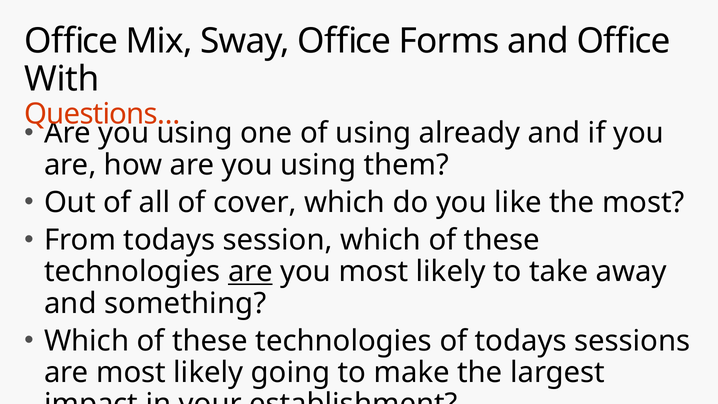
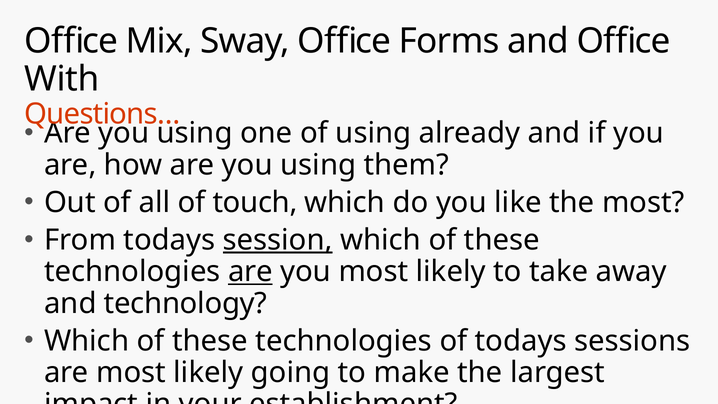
cover: cover -> touch
session underline: none -> present
something: something -> technology
